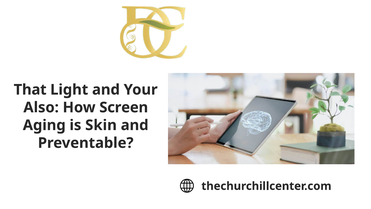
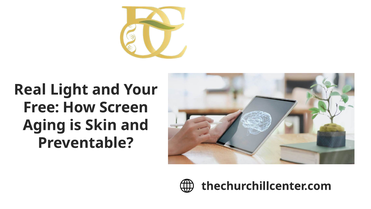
That: That -> Real
Also: Also -> Free
